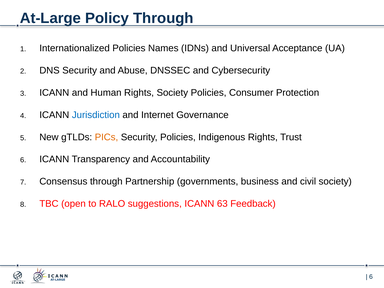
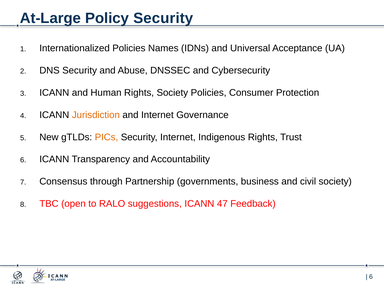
Policy Through: Through -> Security
Jurisdiction colour: blue -> orange
Security Policies: Policies -> Internet
63: 63 -> 47
